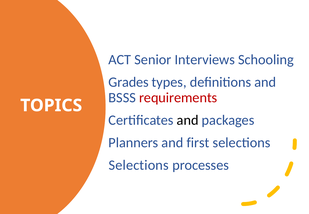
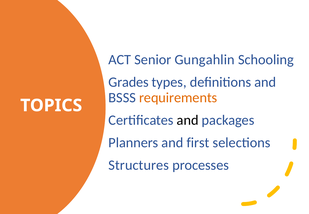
Interviews: Interviews -> Gungahlin
requirements colour: red -> orange
Selections at (139, 165): Selections -> Structures
